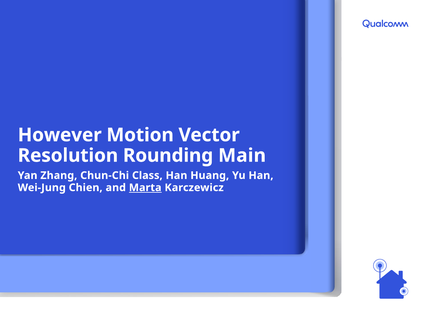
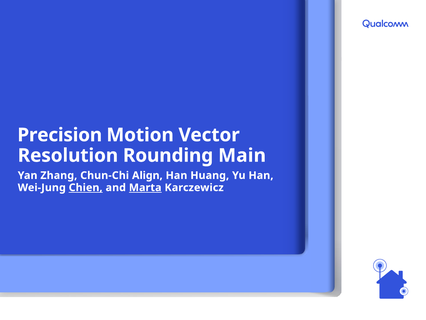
However: However -> Precision
Class: Class -> Align
Chien underline: none -> present
